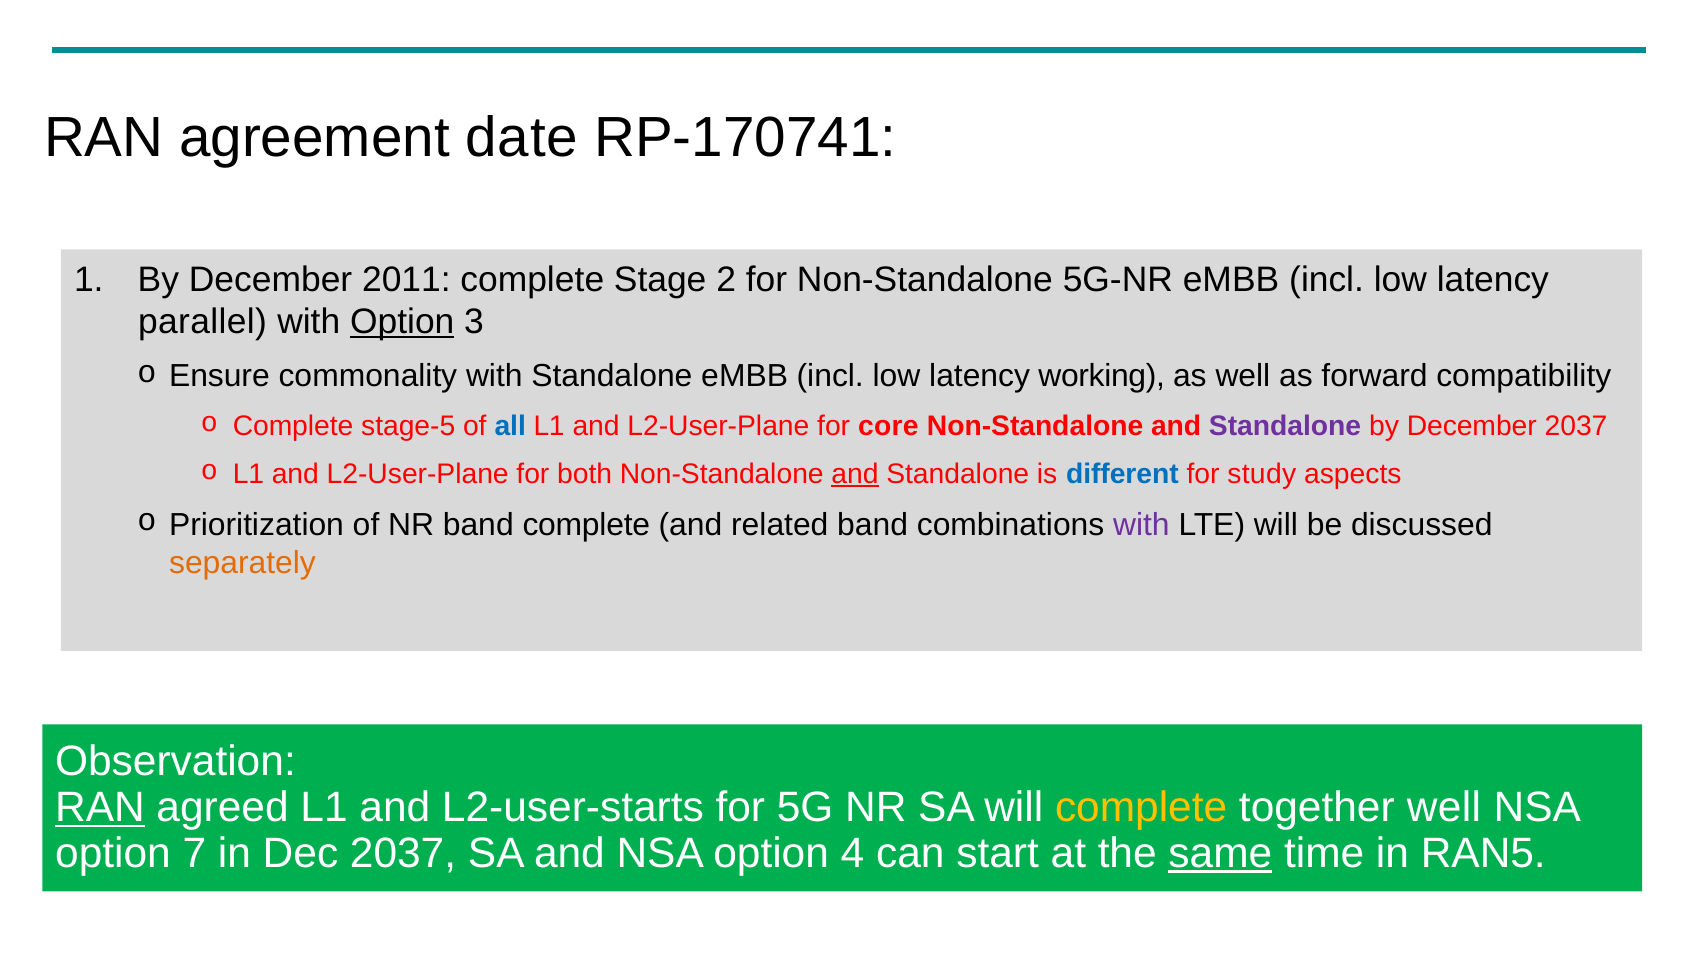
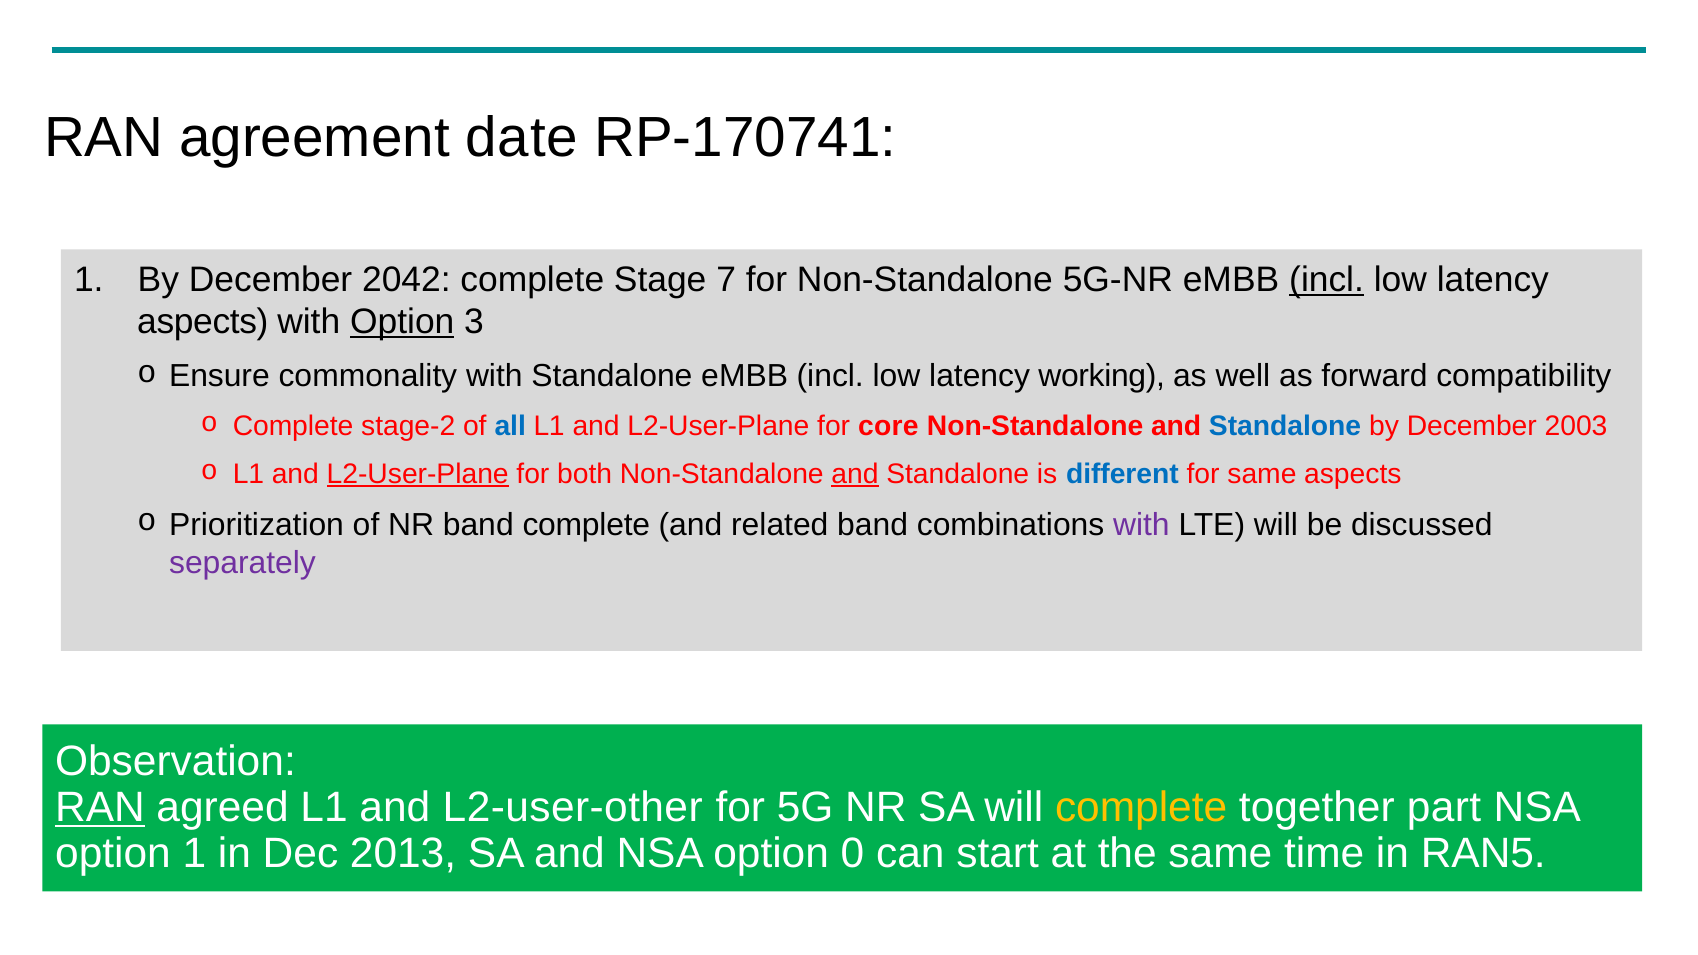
2011: 2011 -> 2042
2: 2 -> 7
incl at (1327, 279) underline: none -> present
parallel at (202, 322): parallel -> aspects
stage-5: stage-5 -> stage-2
Standalone at (1285, 426) colour: purple -> blue
December 2037: 2037 -> 2003
L2-User-Plane at (418, 474) underline: none -> present
for study: study -> same
separately colour: orange -> purple
L2-user-starts: L2-user-starts -> L2-user-other
together well: well -> part
option 7: 7 -> 1
Dec 2037: 2037 -> 2013
4: 4 -> 0
same at (1220, 854) underline: present -> none
